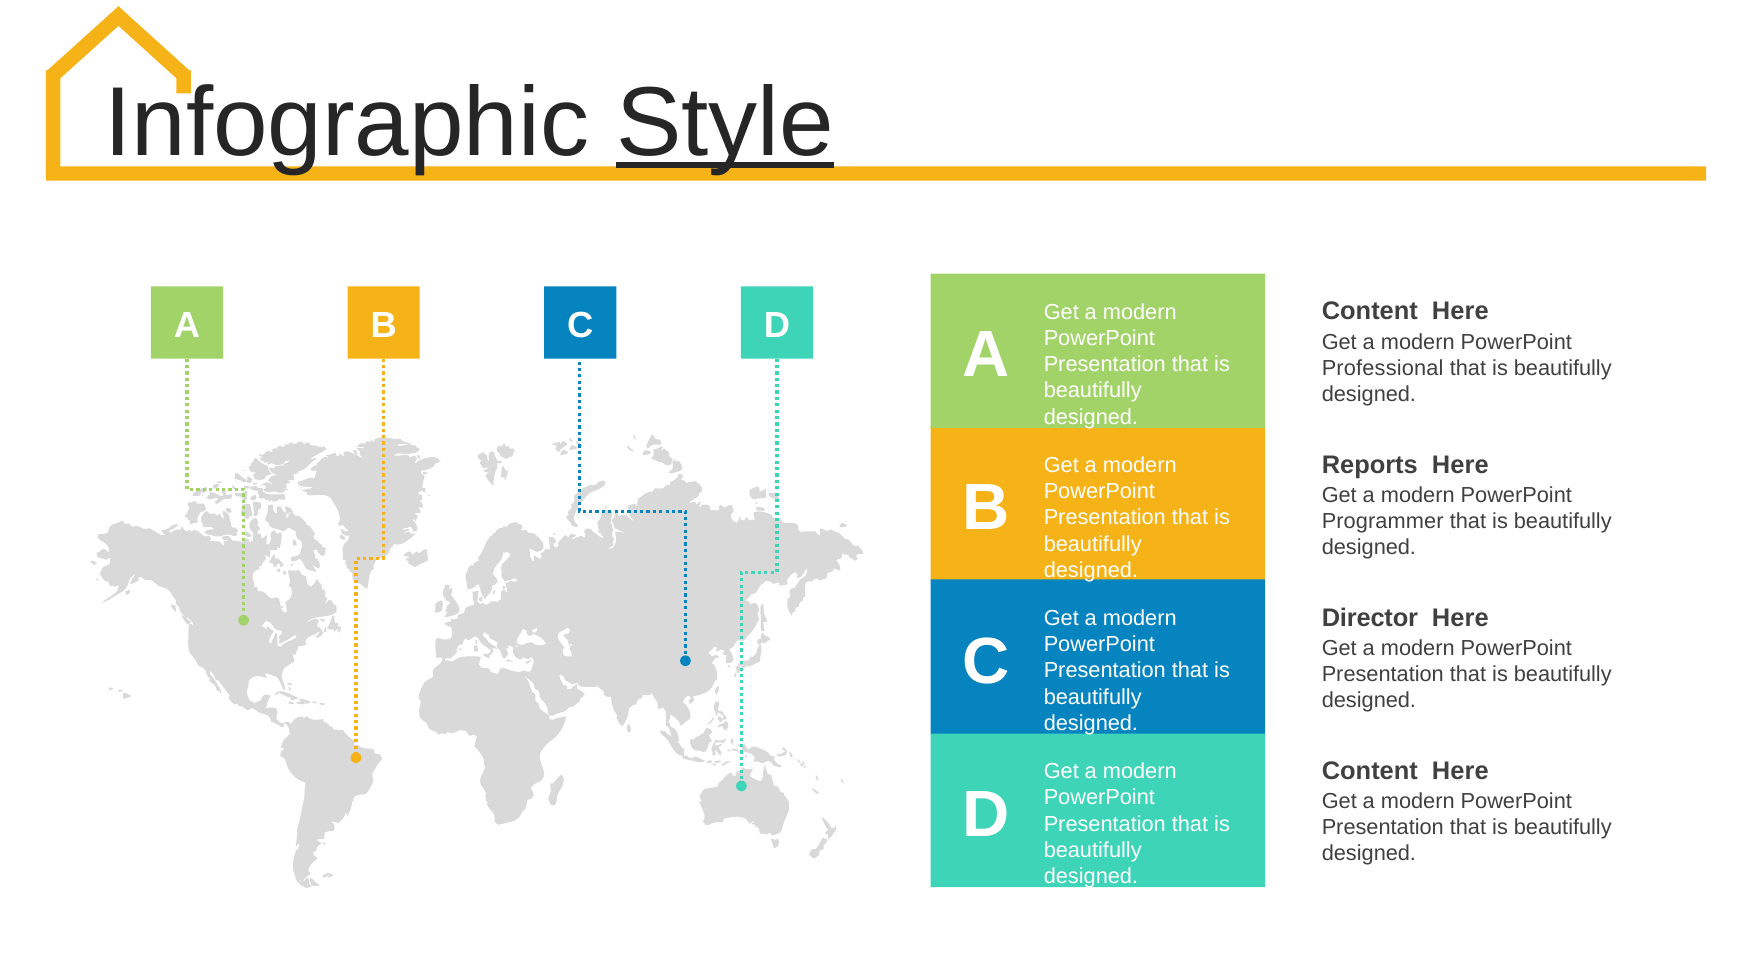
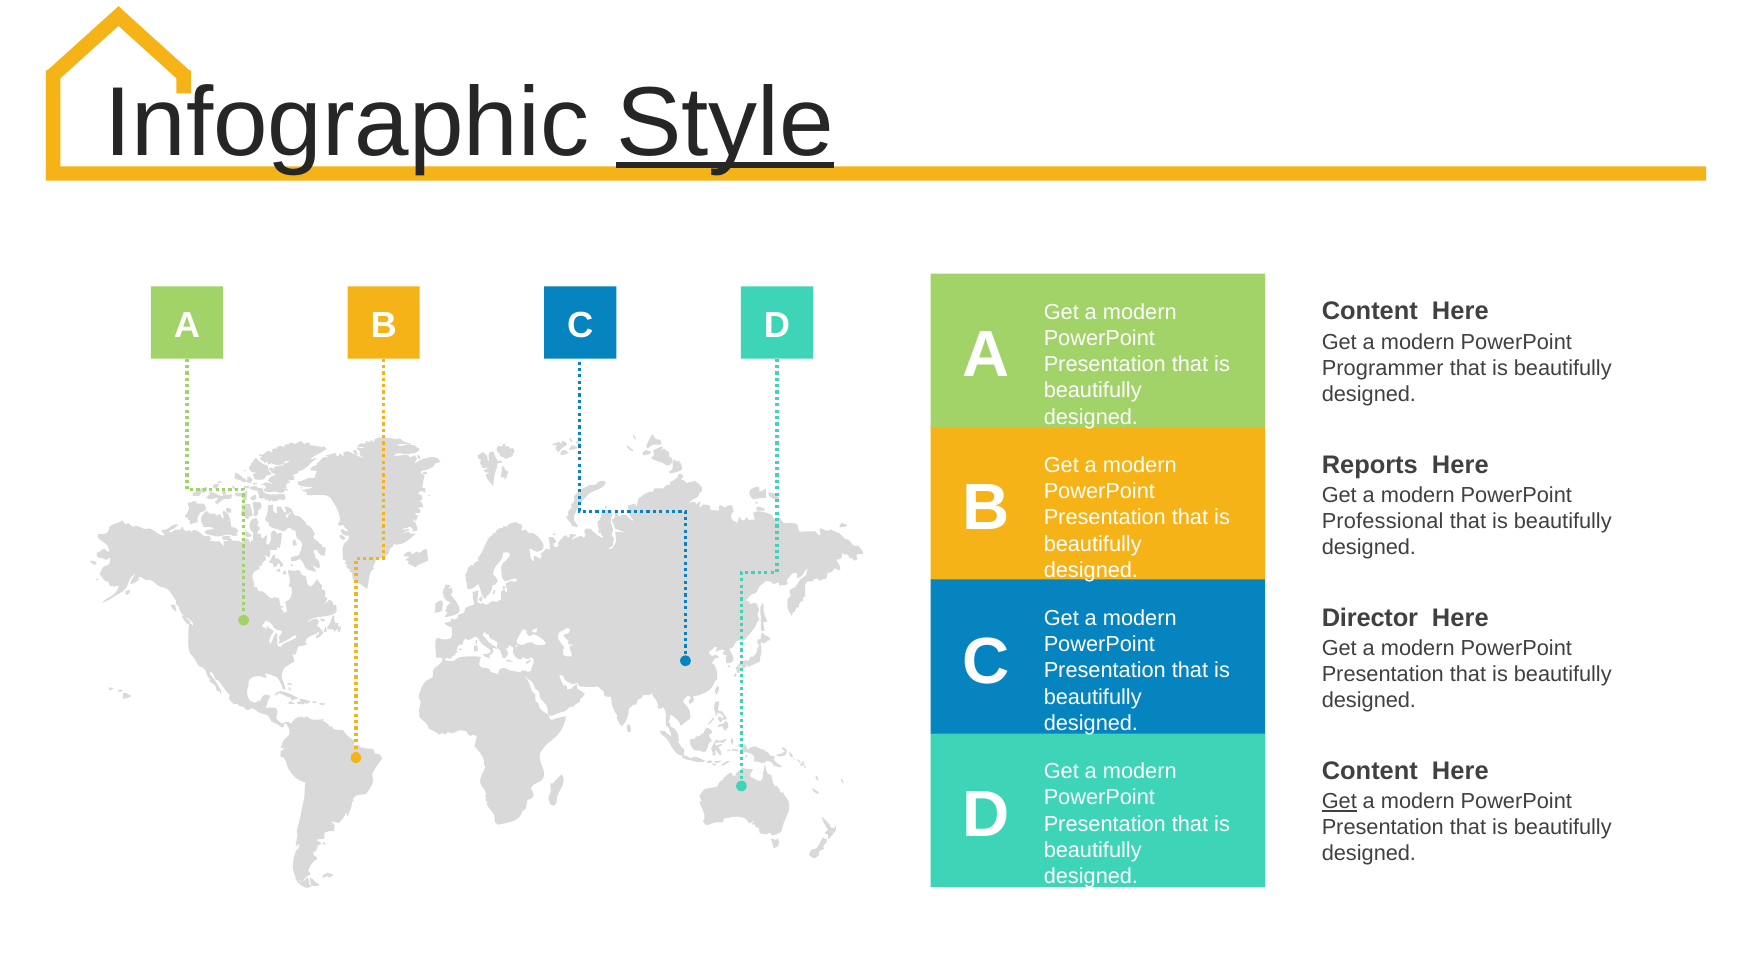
Professional: Professional -> Programmer
Programmer: Programmer -> Professional
Get at (1339, 802) underline: none -> present
